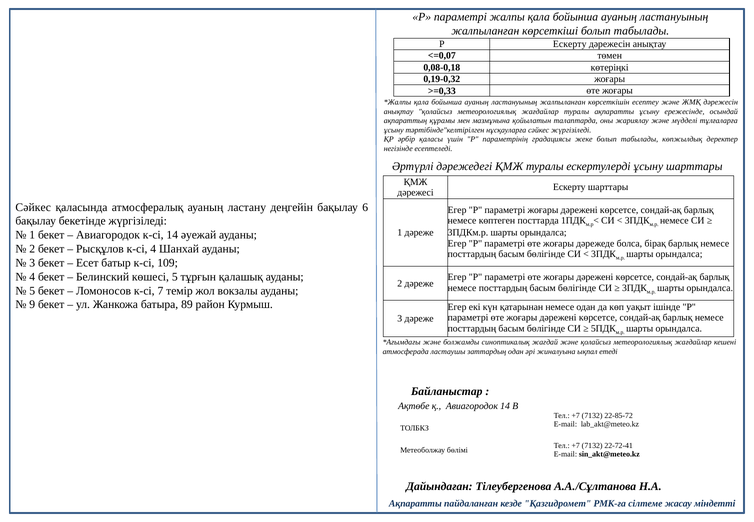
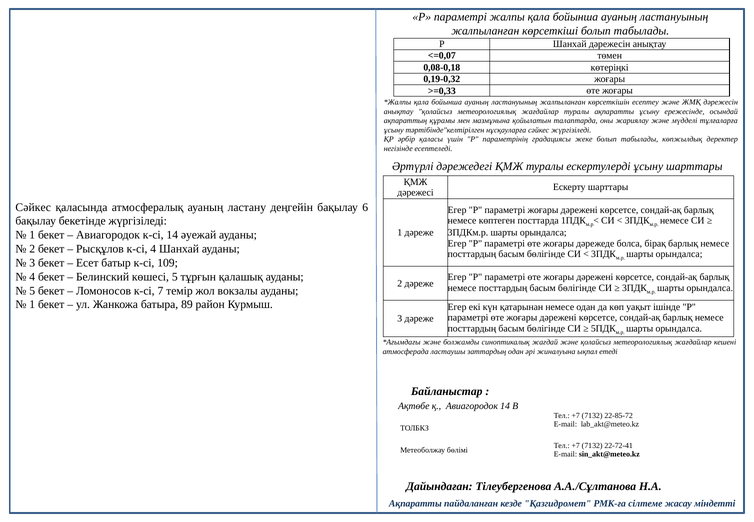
Р Ескерту: Ескерту -> Шанхай
9 at (32, 305): 9 -> 1
